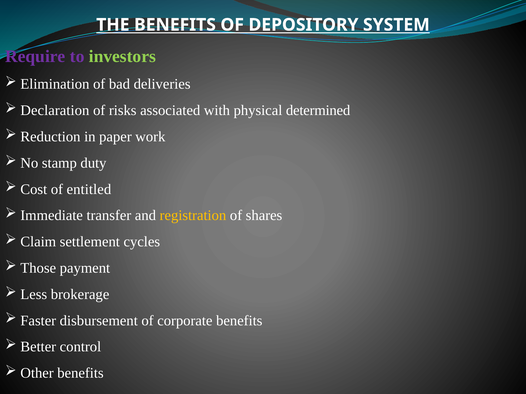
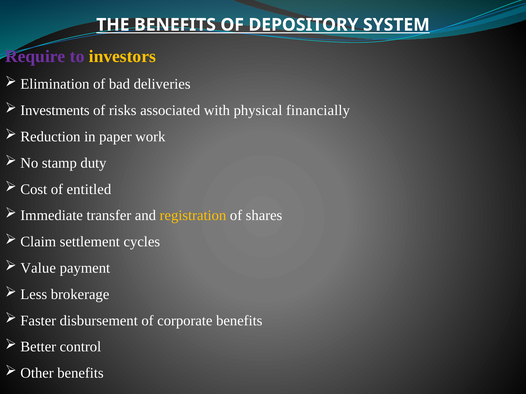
investors colour: light green -> yellow
Declaration: Declaration -> Investments
determined: determined -> financially
Those: Those -> Value
